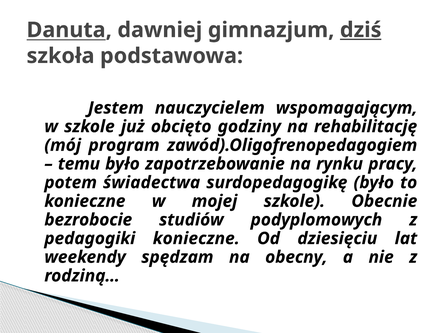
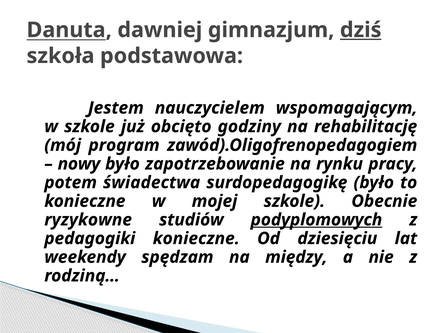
temu: temu -> nowy
bezrobocie: bezrobocie -> ryzykowne
podyplomowych underline: none -> present
obecny: obecny -> między
